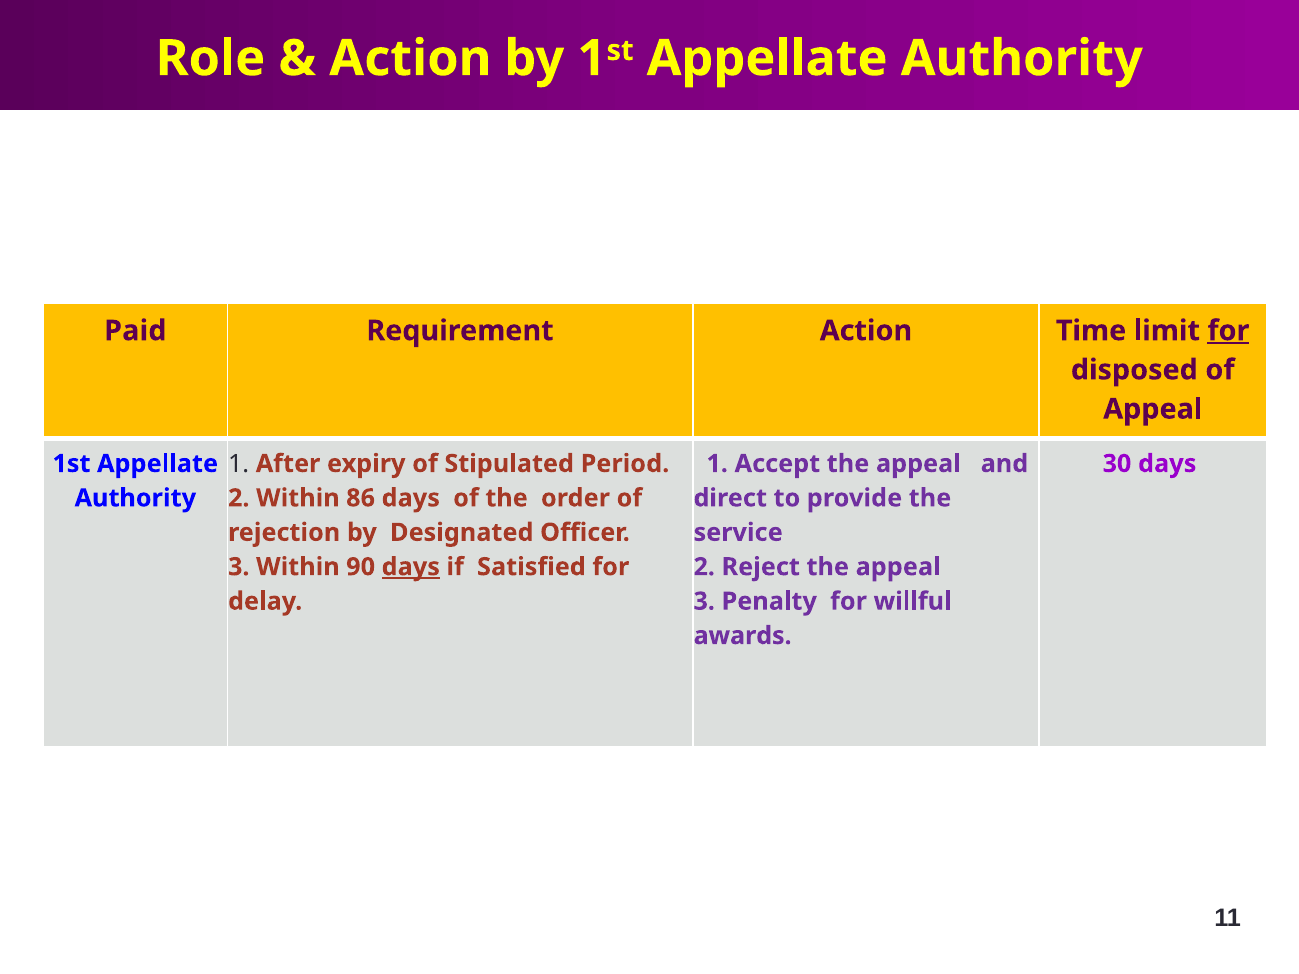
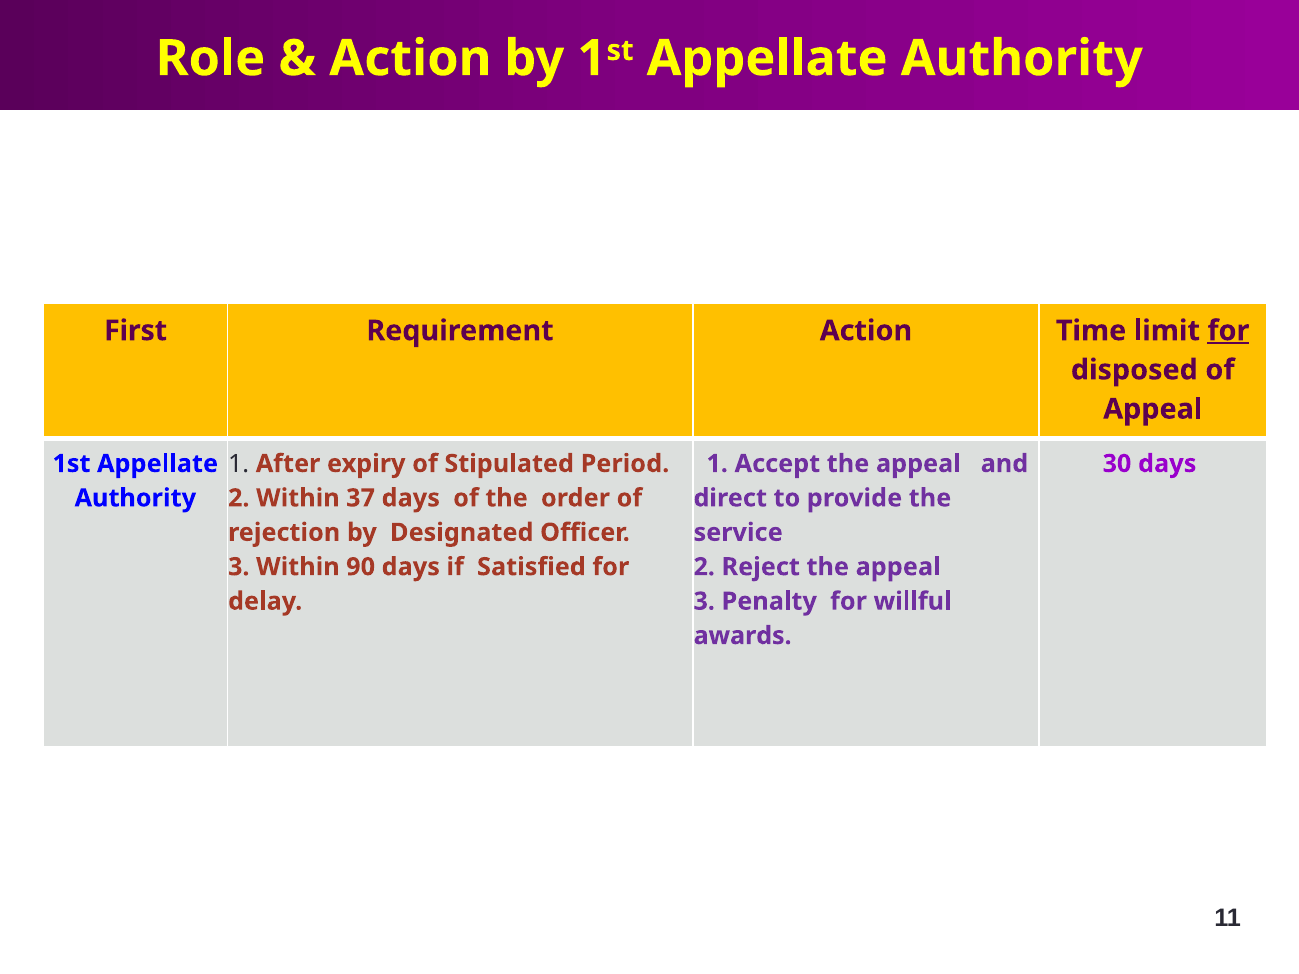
Paid: Paid -> First
86: 86 -> 37
days at (411, 567) underline: present -> none
